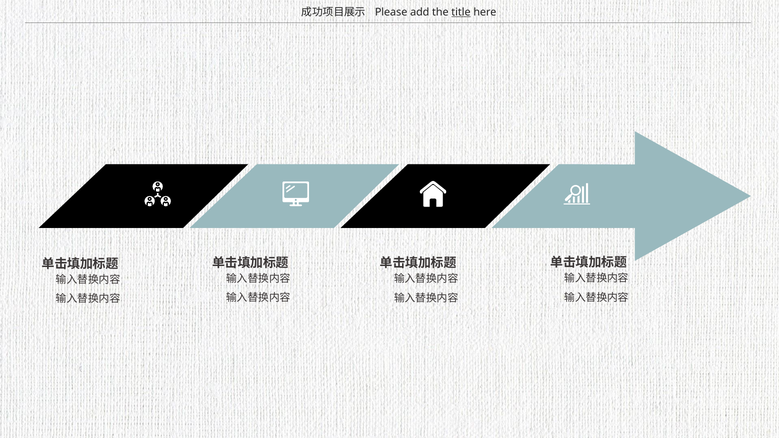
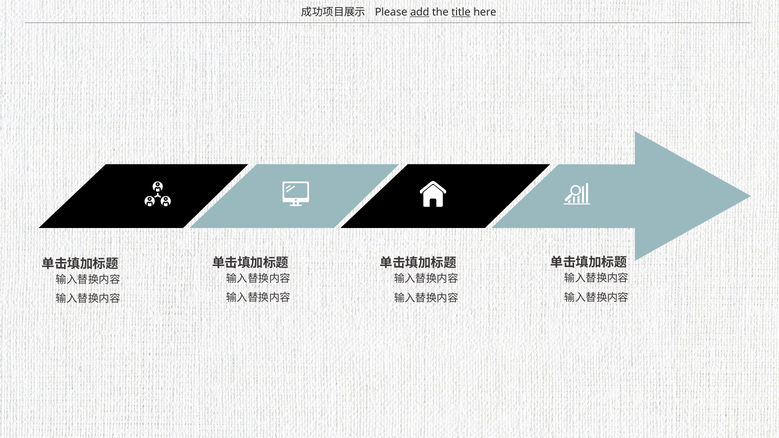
add underline: none -> present
